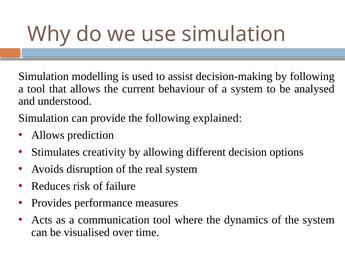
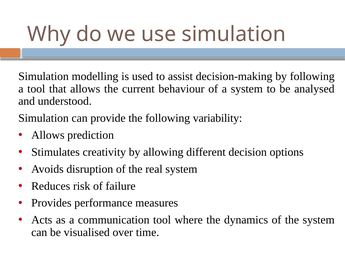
explained: explained -> variability
